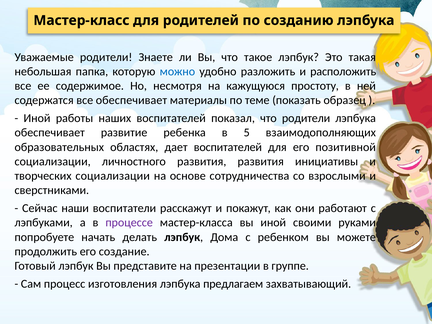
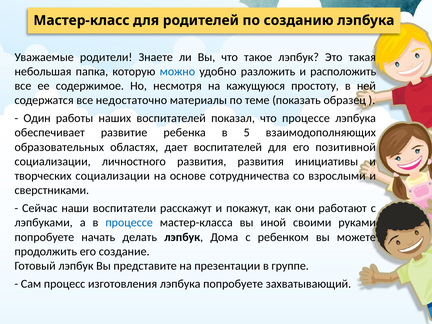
все обеспечивает: обеспечивает -> недостаточно
Иной at (37, 118): Иной -> Один
что родители: родители -> процессе
процессе at (129, 223) colour: purple -> blue
лэпбука предлагаем: предлагаем -> попробуете
